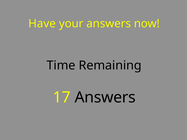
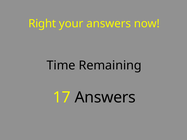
Have: Have -> Right
